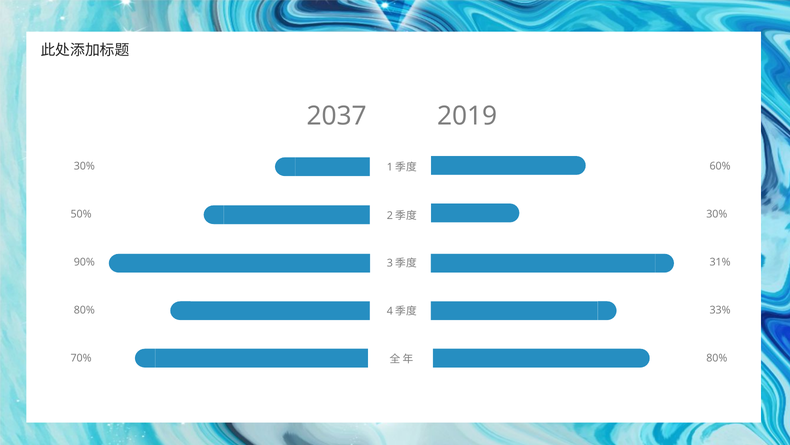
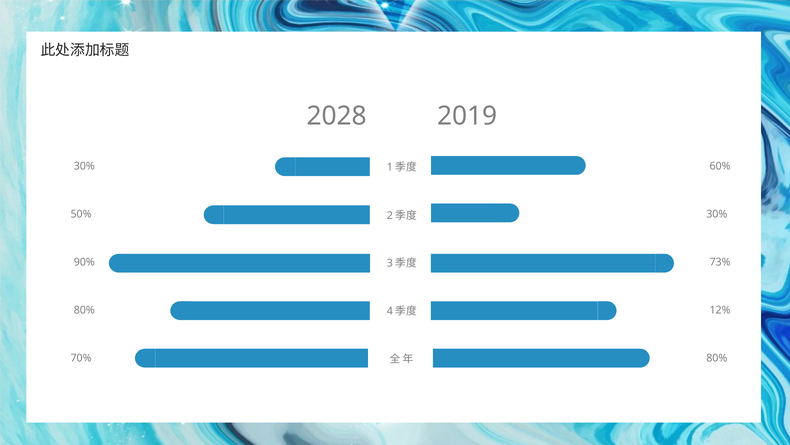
2037: 2037 -> 2028
31%: 31% -> 73%
33%: 33% -> 12%
